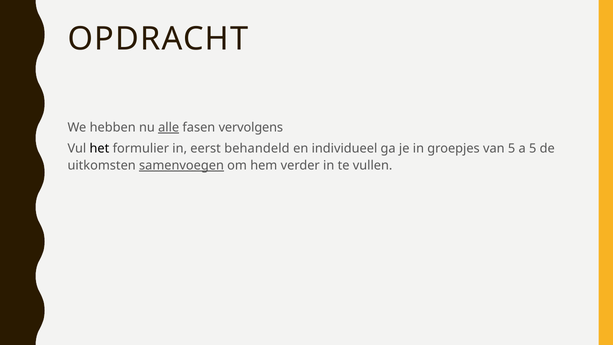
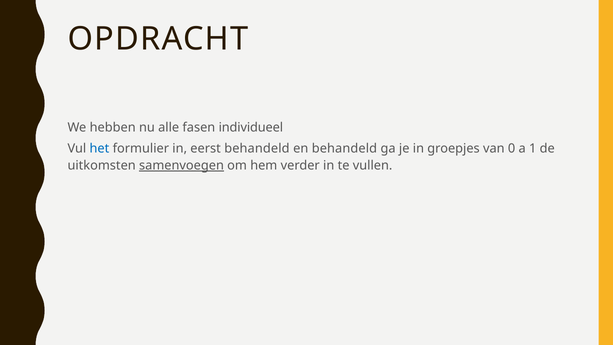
alle underline: present -> none
vervolgens: vervolgens -> individueel
het colour: black -> blue
en individueel: individueel -> behandeld
van 5: 5 -> 0
a 5: 5 -> 1
